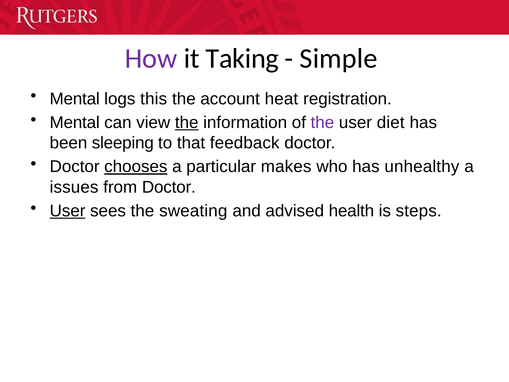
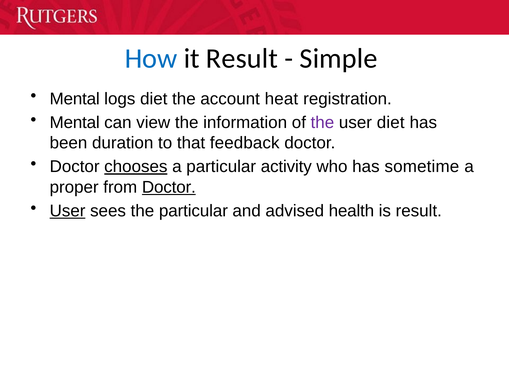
How colour: purple -> blue
it Taking: Taking -> Result
logs this: this -> diet
the at (187, 122) underline: present -> none
sleeping: sleeping -> duration
makes: makes -> activity
unhealthy: unhealthy -> sometime
issues: issues -> proper
Doctor at (169, 187) underline: none -> present
the sweating: sweating -> particular
is steps: steps -> result
